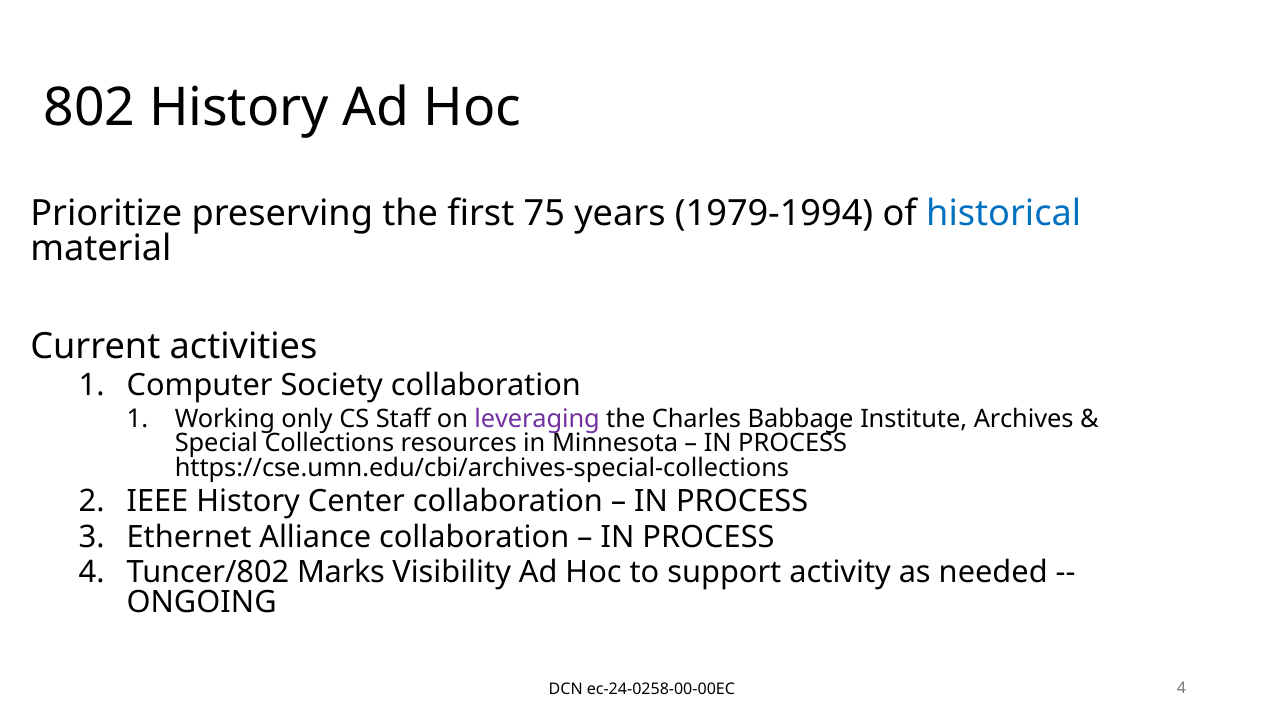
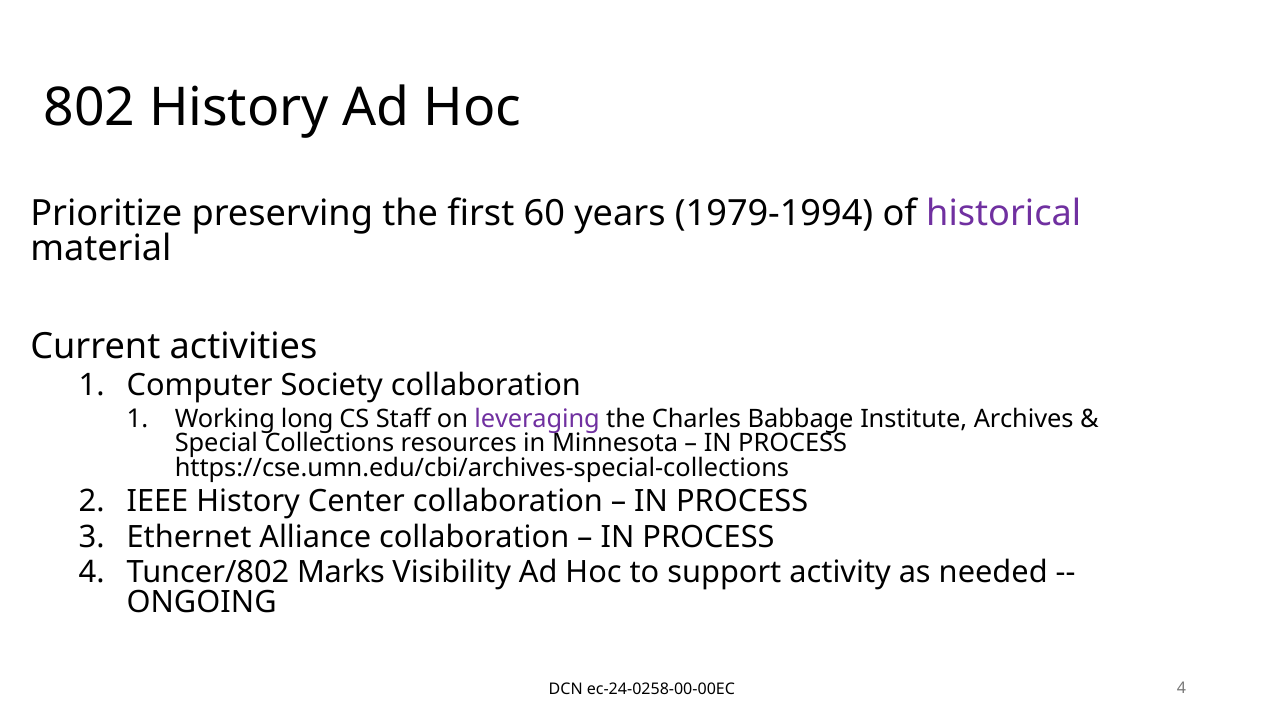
75: 75 -> 60
historical colour: blue -> purple
only: only -> long
